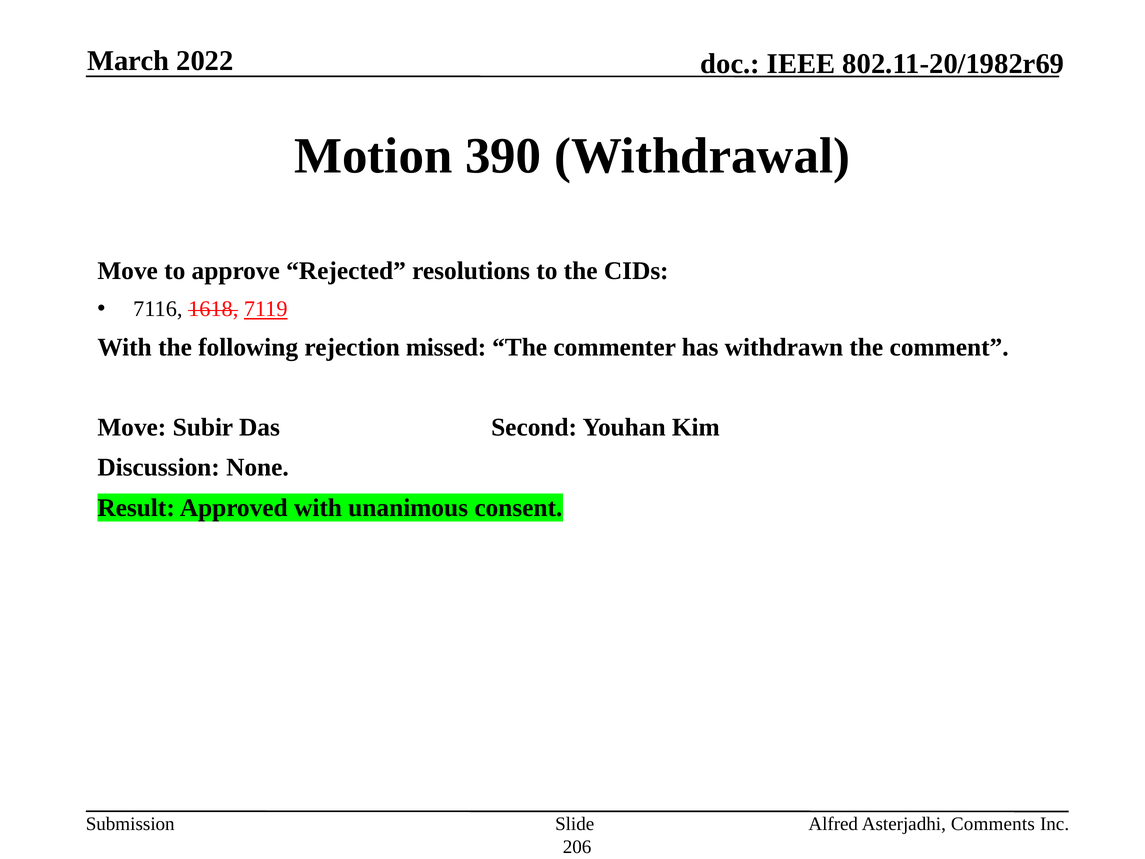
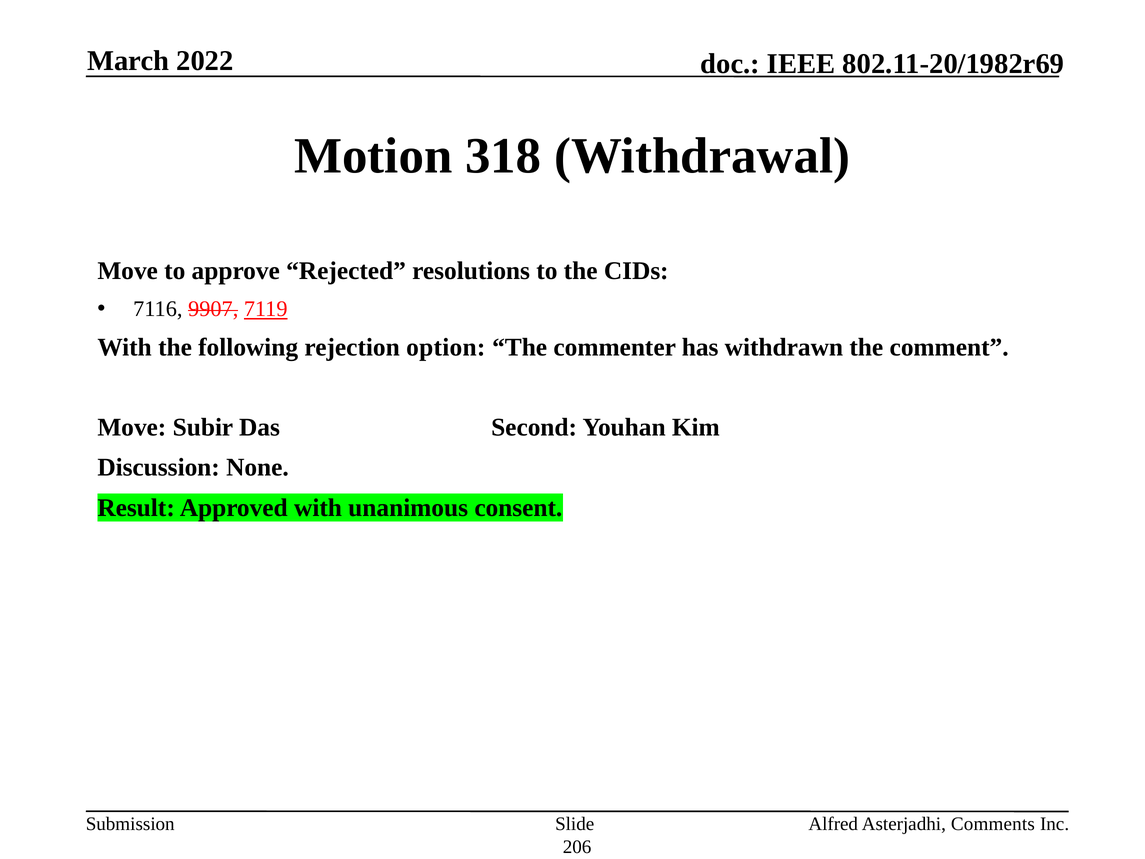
390: 390 -> 318
1618: 1618 -> 9907
missed: missed -> option
